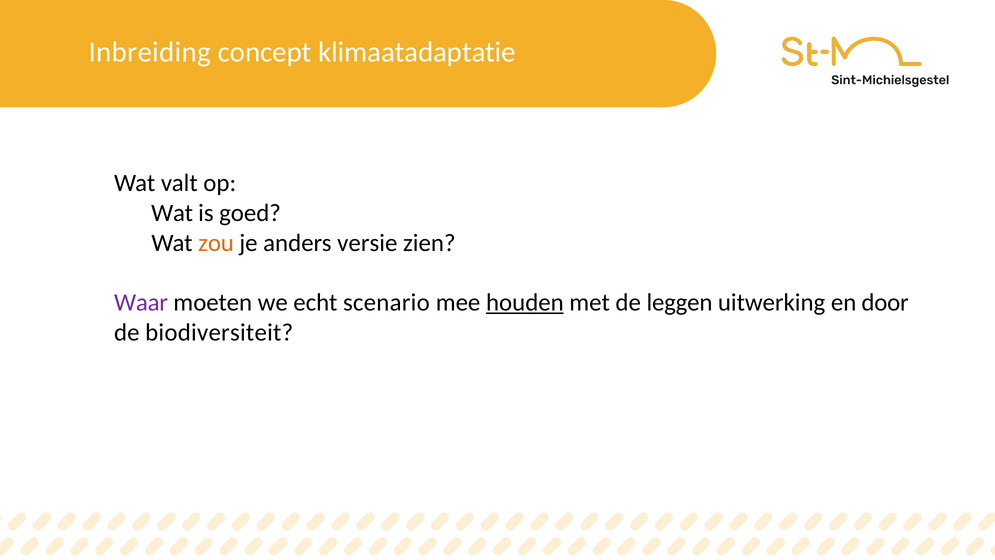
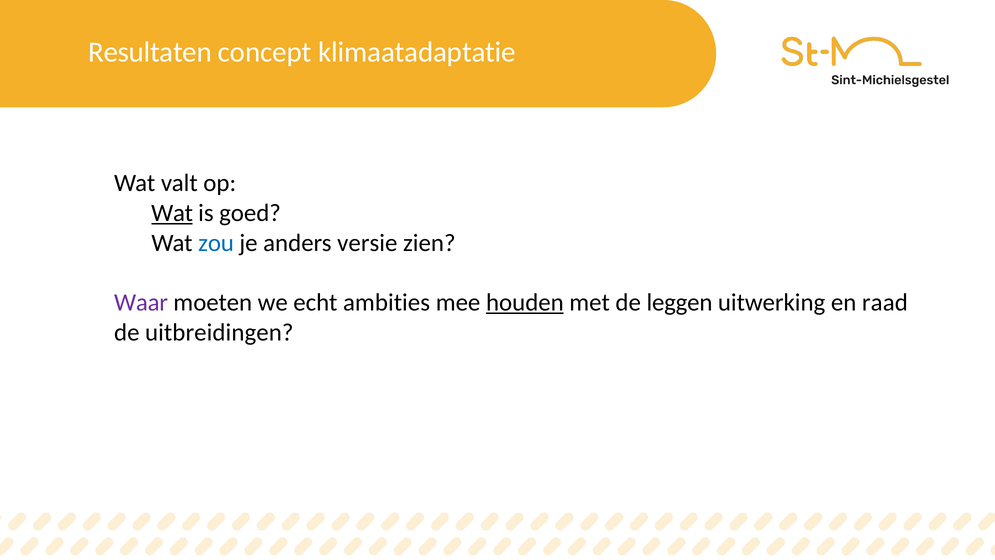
Inbreiding: Inbreiding -> Resultaten
Wat at (172, 213) underline: none -> present
zou colour: orange -> blue
scenario: scenario -> ambities
door: door -> raad
biodiversiteit: biodiversiteit -> uitbreidingen
